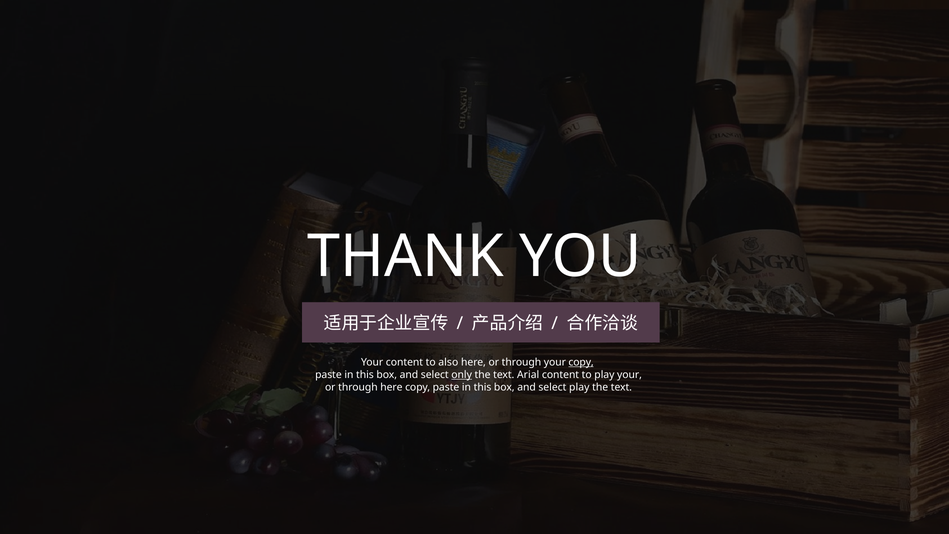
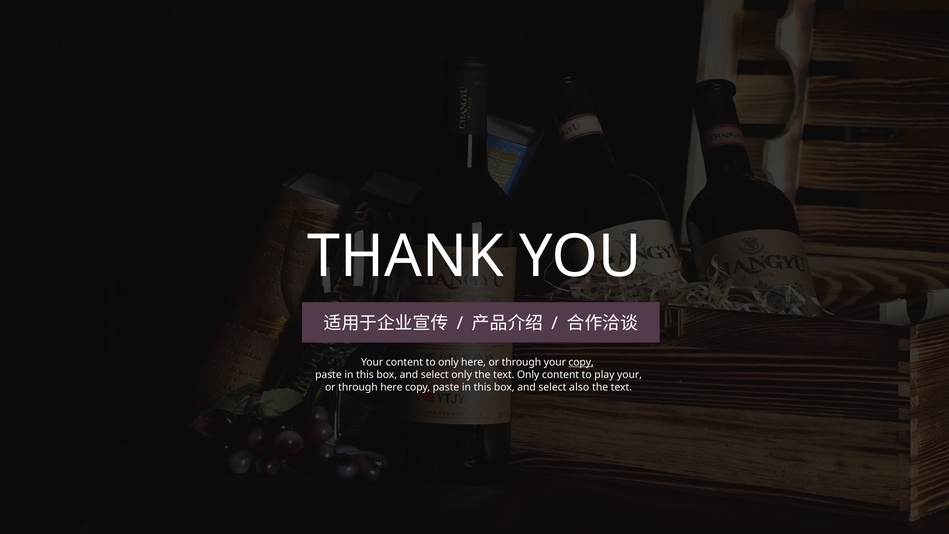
to also: also -> only
only at (462, 375) underline: present -> none
text Arial: Arial -> Only
select play: play -> also
